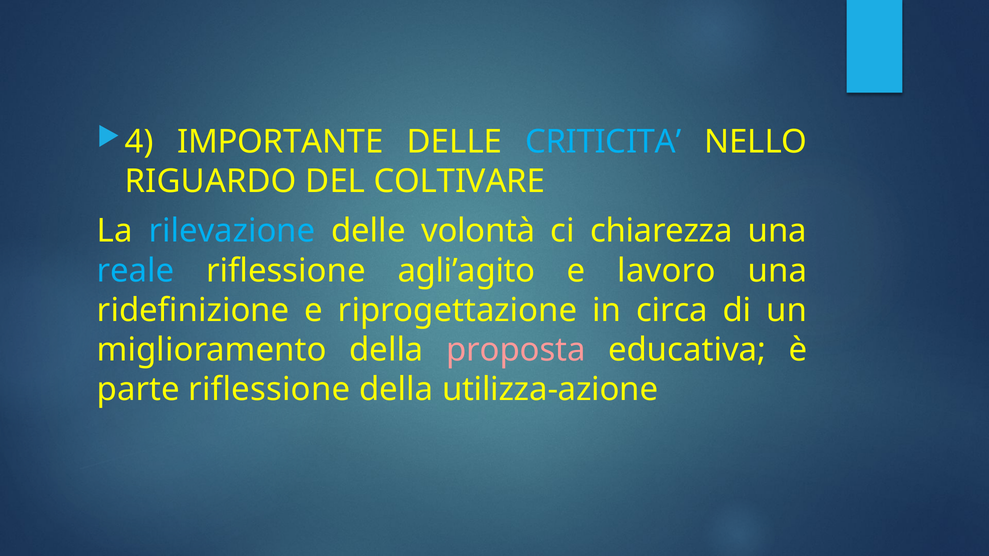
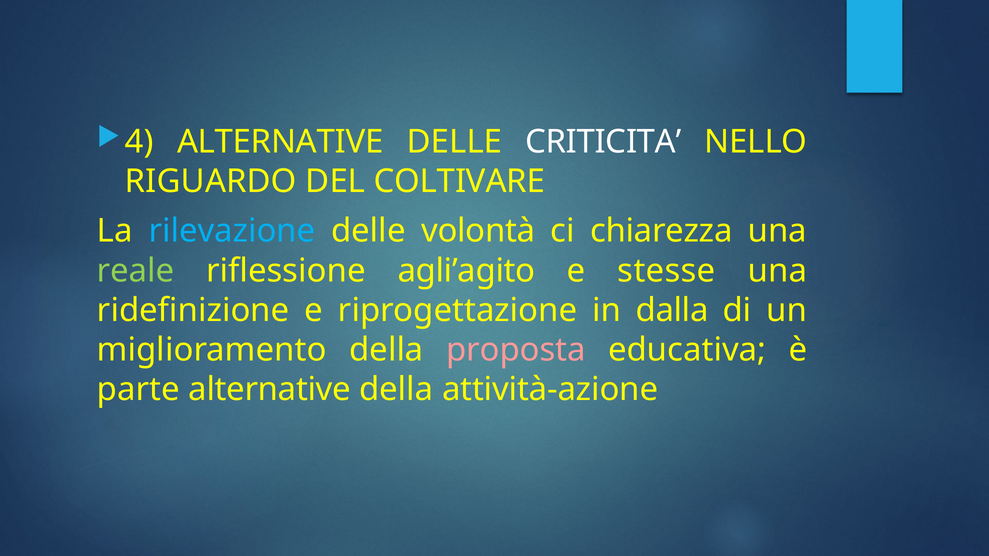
4 IMPORTANTE: IMPORTANTE -> ALTERNATIVE
CRITICITA colour: light blue -> white
reale colour: light blue -> light green
lavoro: lavoro -> stesse
circa: circa -> dalla
parte riflessione: riflessione -> alternative
utilizza-azione: utilizza-azione -> attività-azione
